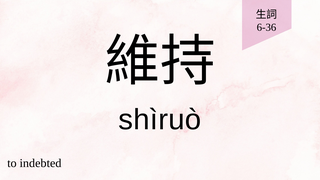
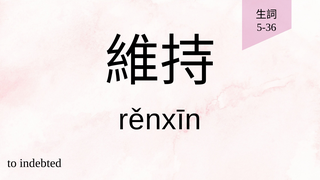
6-36: 6-36 -> 5-36
shìruò: shìruò -> rěnxīn
